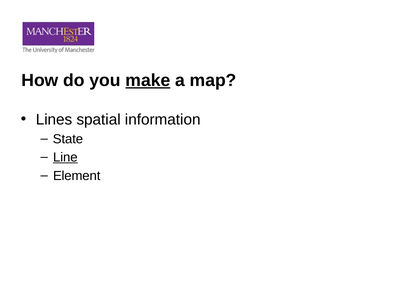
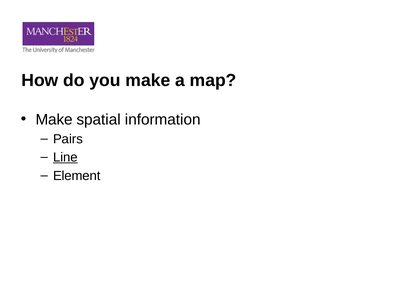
make at (148, 80) underline: present -> none
Lines at (54, 120): Lines -> Make
State: State -> Pairs
